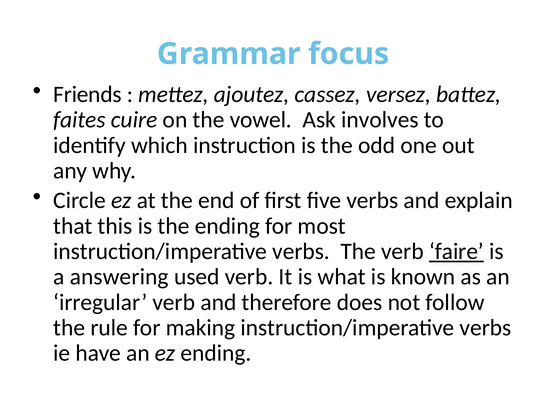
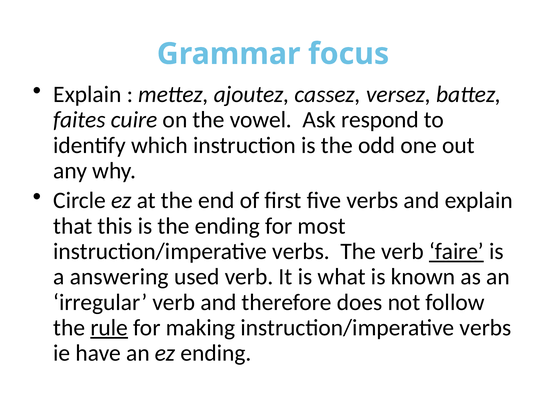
Friends at (87, 94): Friends -> Explain
involves: involves -> respond
rule underline: none -> present
